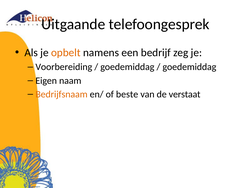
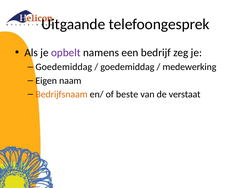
opbelt colour: orange -> purple
Voorbereiding at (64, 67): Voorbereiding -> Goedemiddag
goedemiddag at (189, 67): goedemiddag -> medewerking
